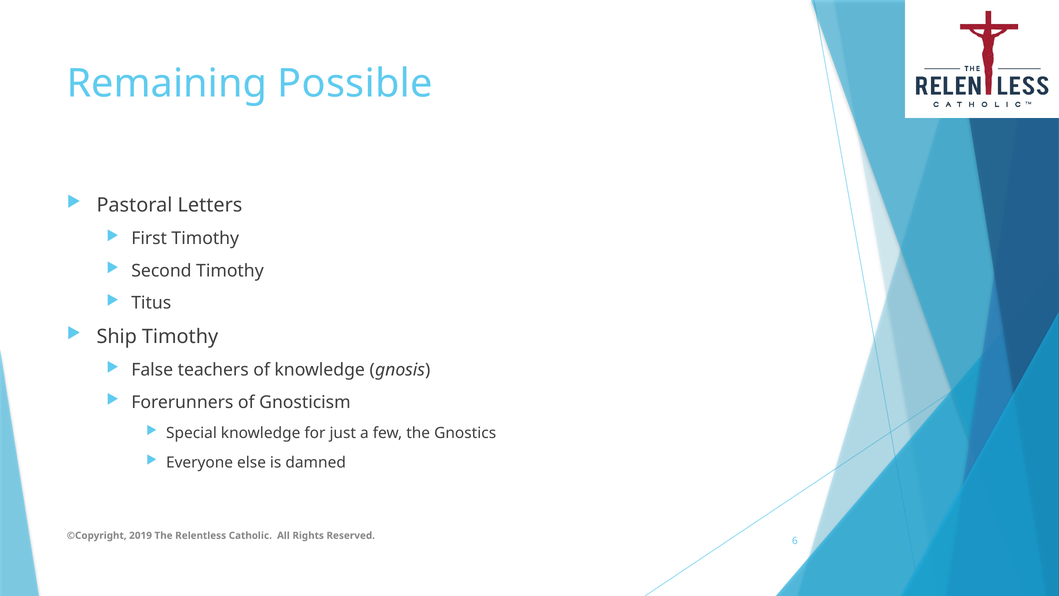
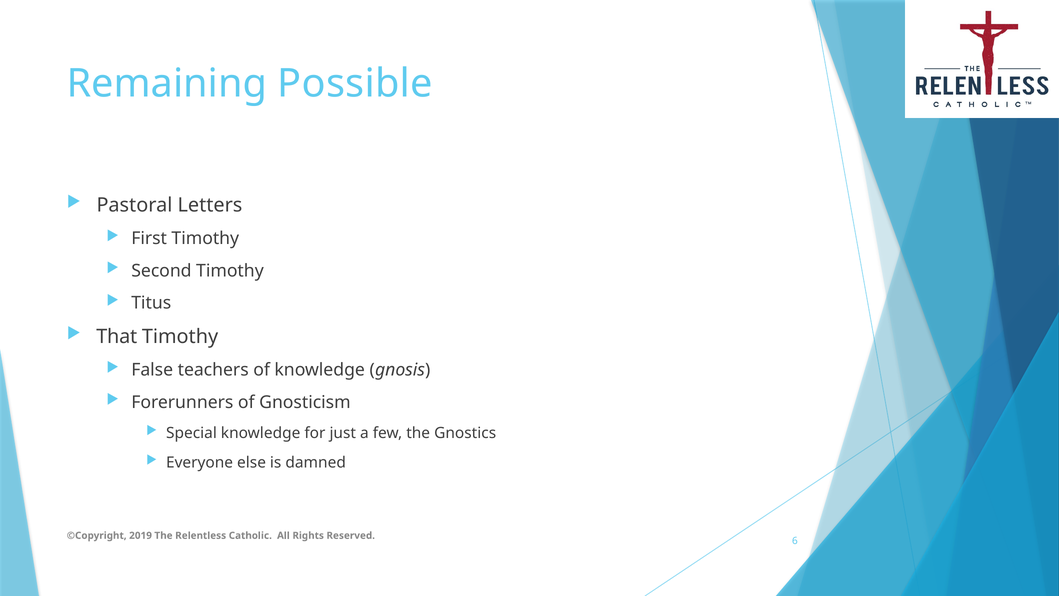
Ship: Ship -> That
